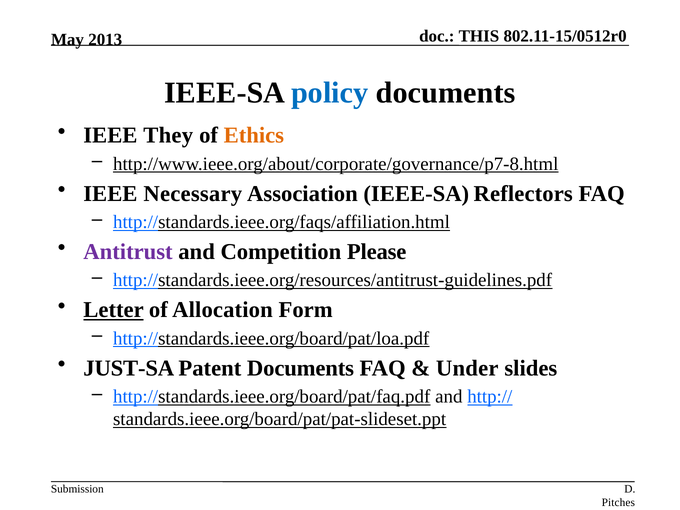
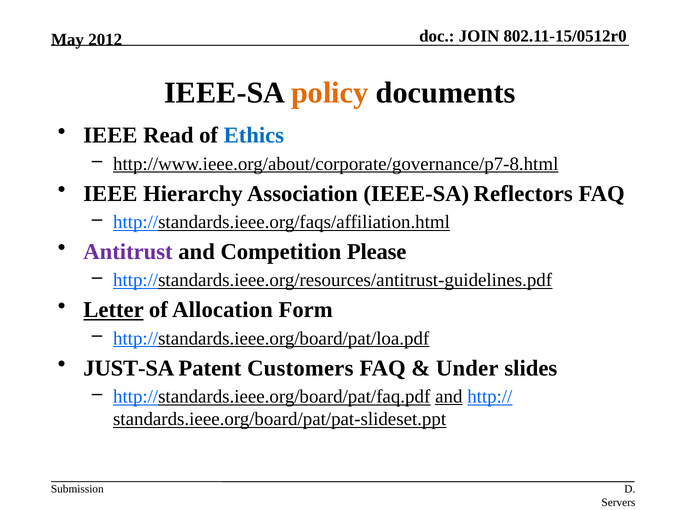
THIS: THIS -> JOIN
2013: 2013 -> 2012
policy colour: blue -> orange
They: They -> Read
Ethics colour: orange -> blue
Necessary: Necessary -> Hierarchy
Patent Documents: Documents -> Customers
and at (449, 396) underline: none -> present
Pitches: Pitches -> Servers
